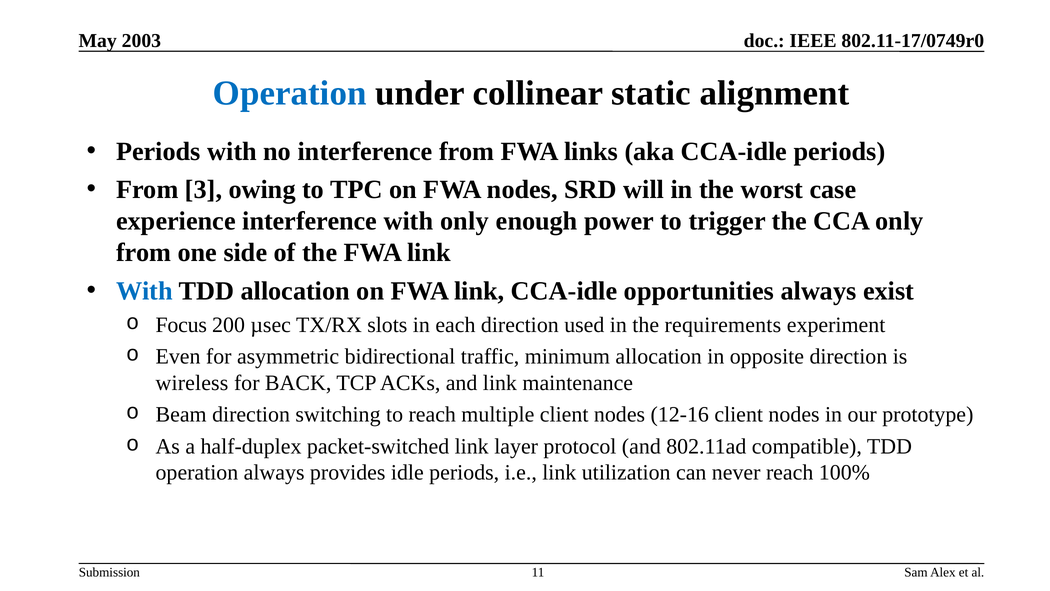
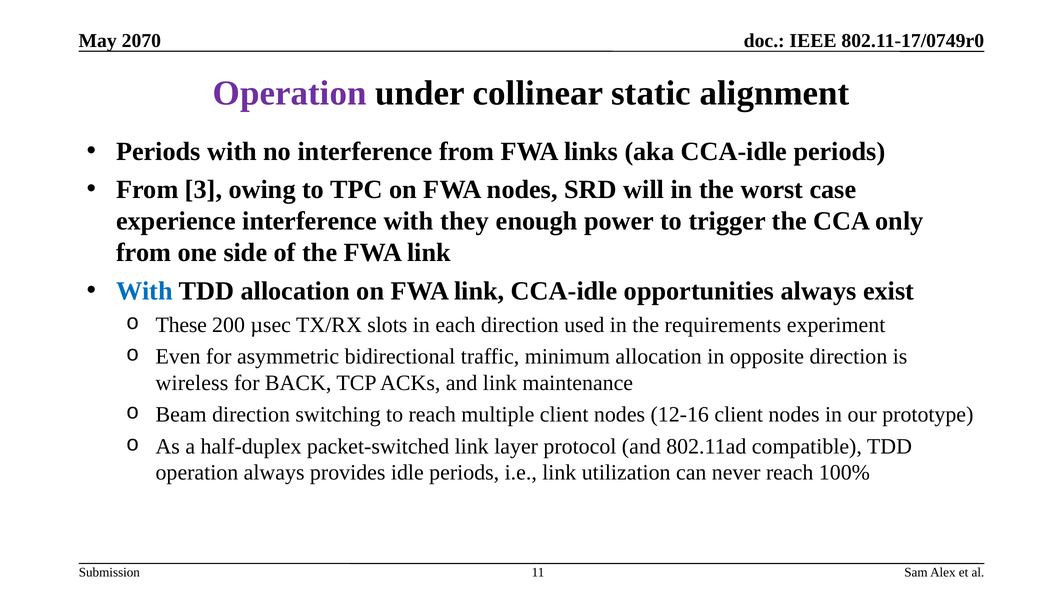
2003: 2003 -> 2070
Operation at (290, 93) colour: blue -> purple
with only: only -> they
Focus: Focus -> These
